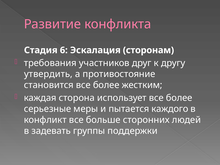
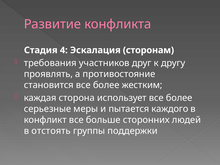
6: 6 -> 4
утвердить: утвердить -> проявлять
задевать: задевать -> отстоять
